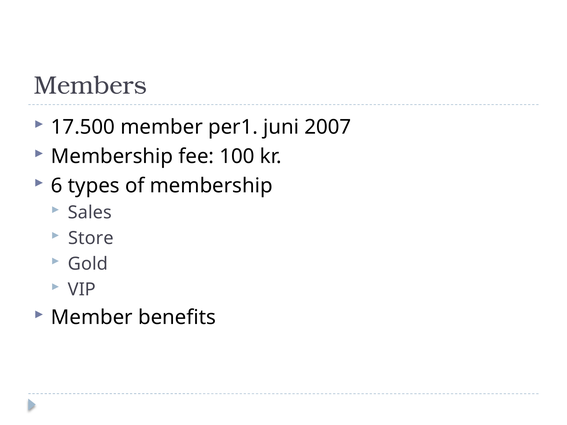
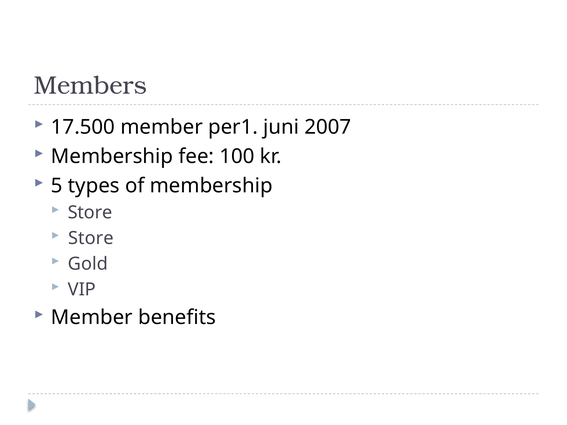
6: 6 -> 5
Sales at (90, 213): Sales -> Store
